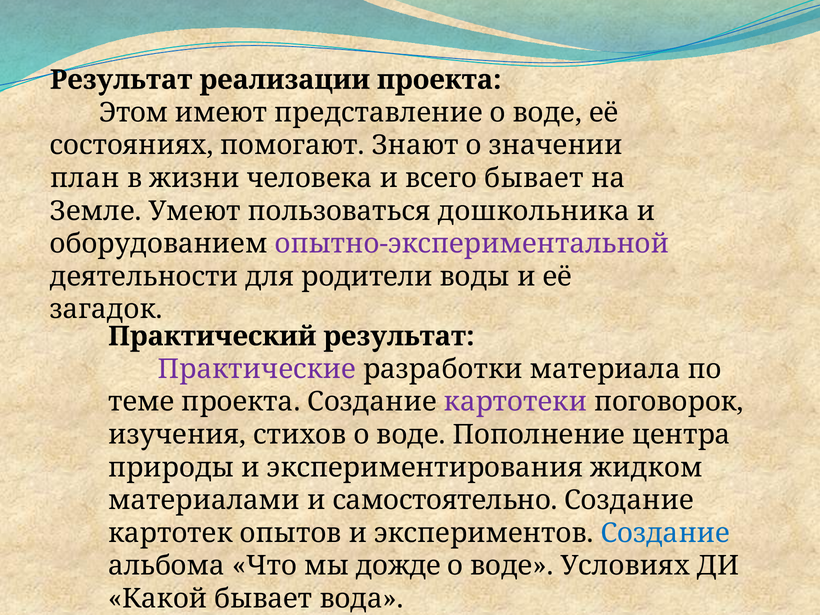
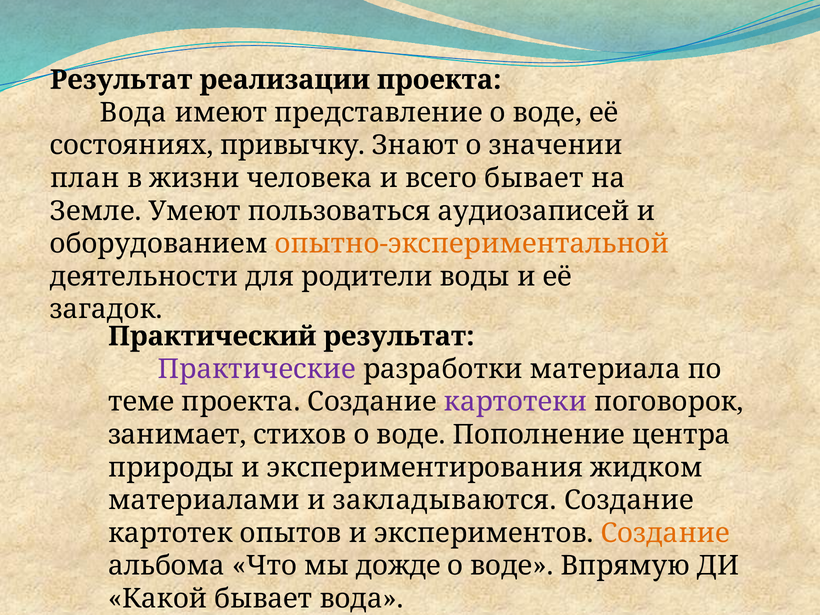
Этом at (134, 113): Этом -> Вода
помогают: помогают -> привычку
дошкольника: дошкольника -> аудиозаписей
опытно-экспериментальной colour: purple -> orange
изучения: изучения -> занимает
самостоятельно: самостоятельно -> закладываются
Создание at (665, 533) colour: blue -> orange
Условиях: Условиях -> Впрямую
